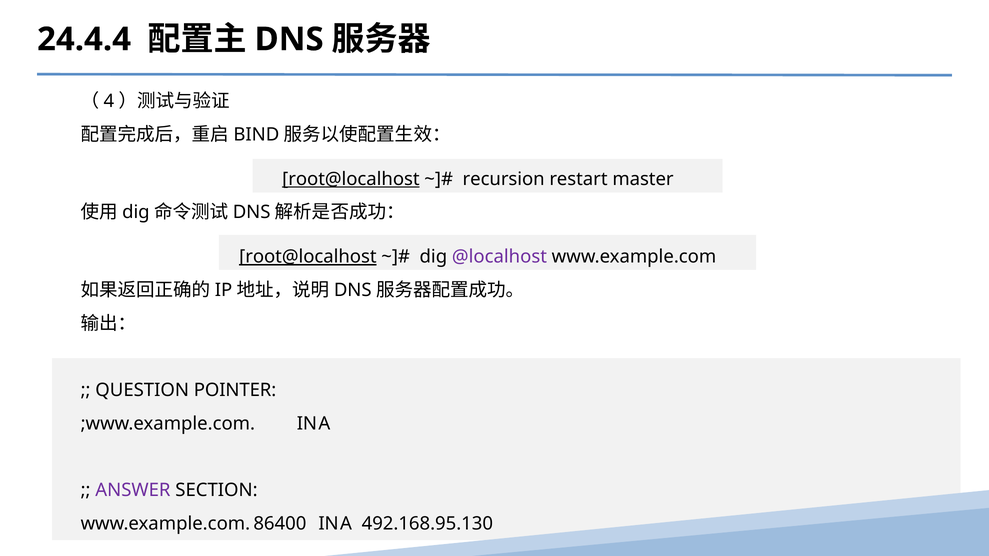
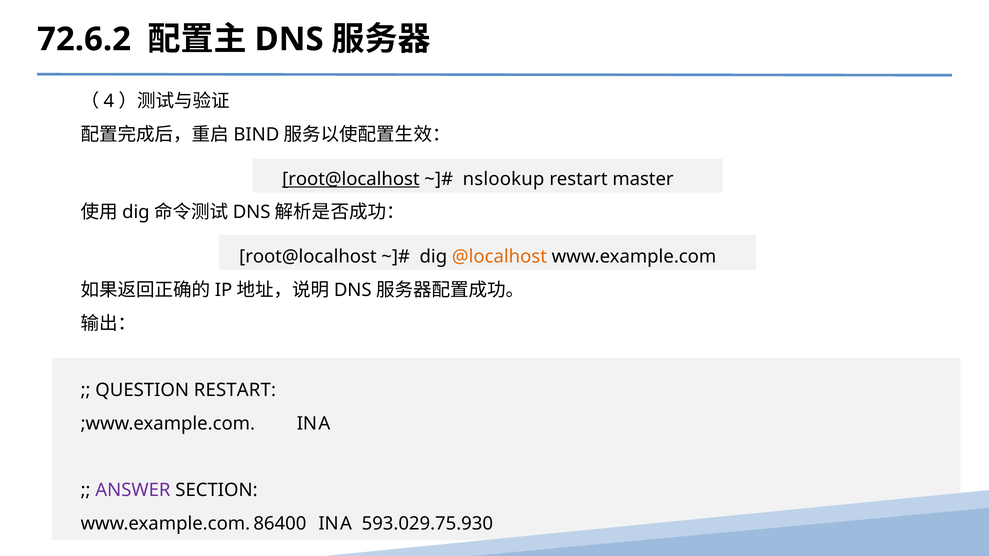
24.4.4: 24.4.4 -> 72.6.2
recursion: recursion -> nslookup
root@localhost at (308, 257) underline: present -> none
@localhost colour: purple -> orange
QUESTION POINTER: POINTER -> RESTART
492.168.95.130: 492.168.95.130 -> 593.029.75.930
